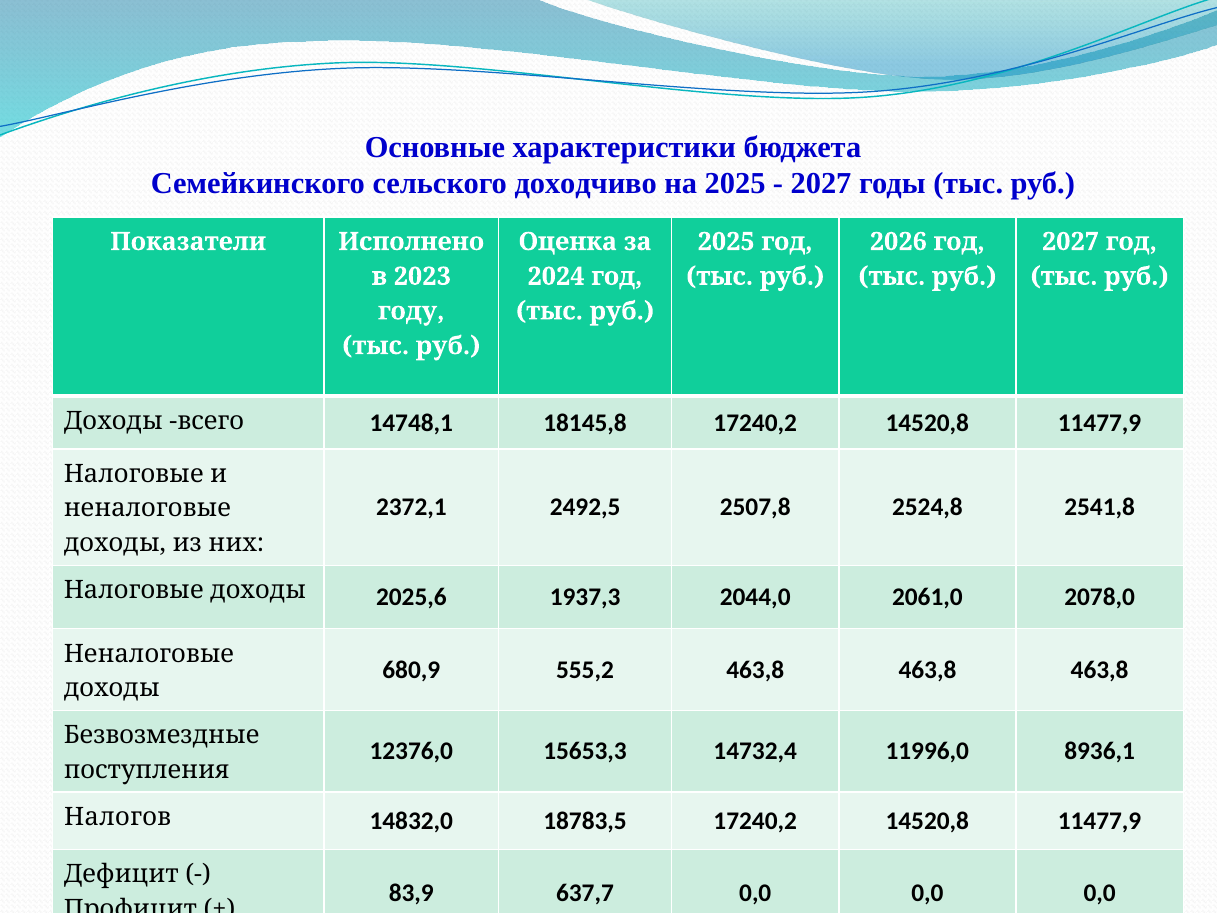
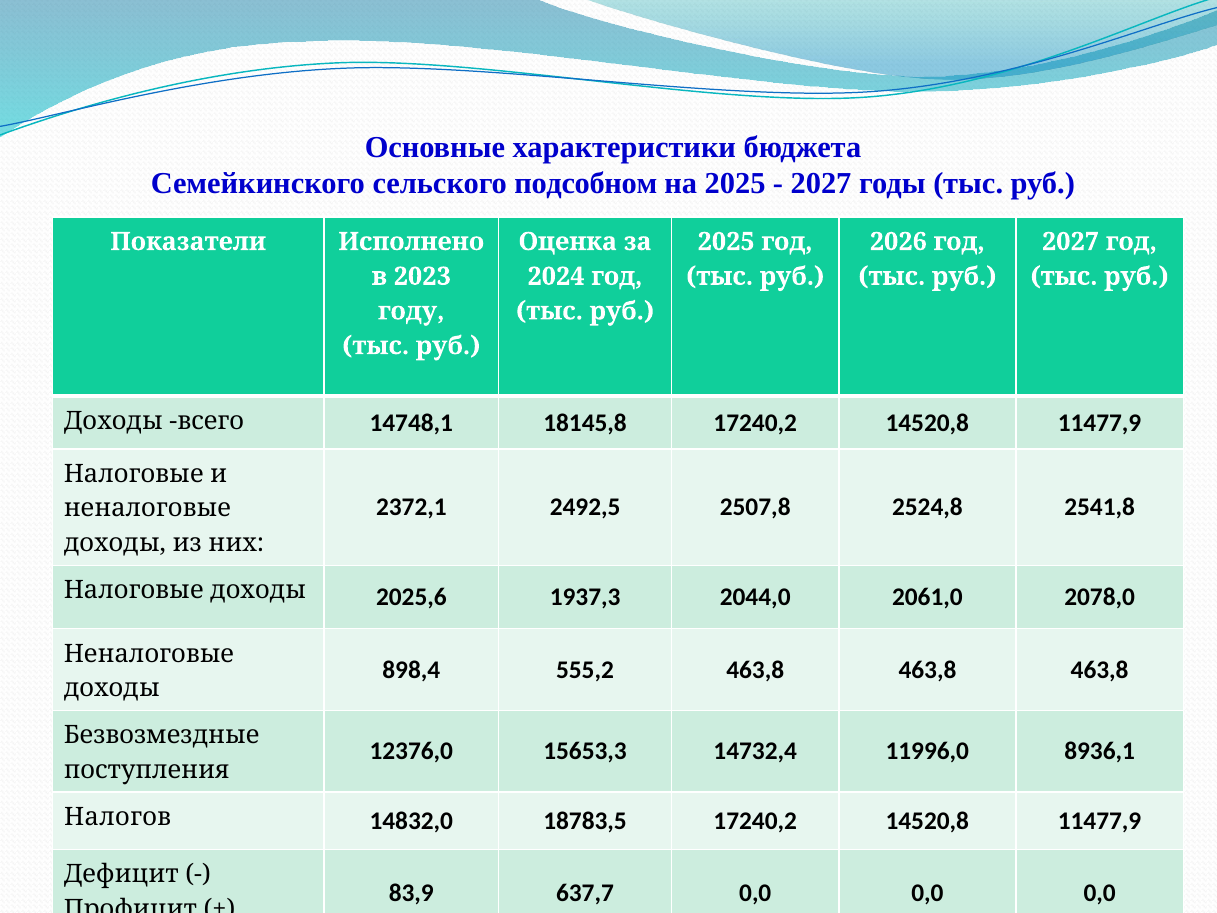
доходчиво: доходчиво -> подсобном
680,9: 680,9 -> 898,4
